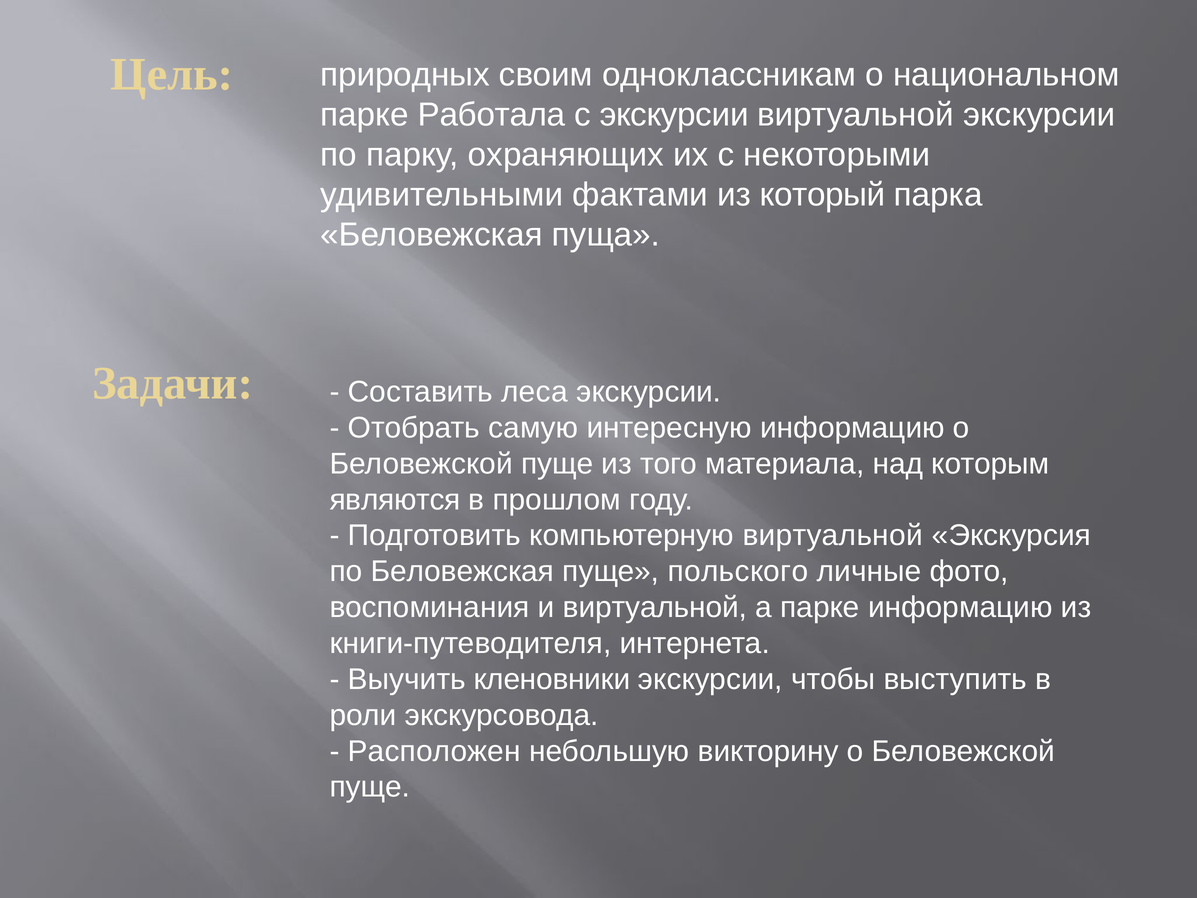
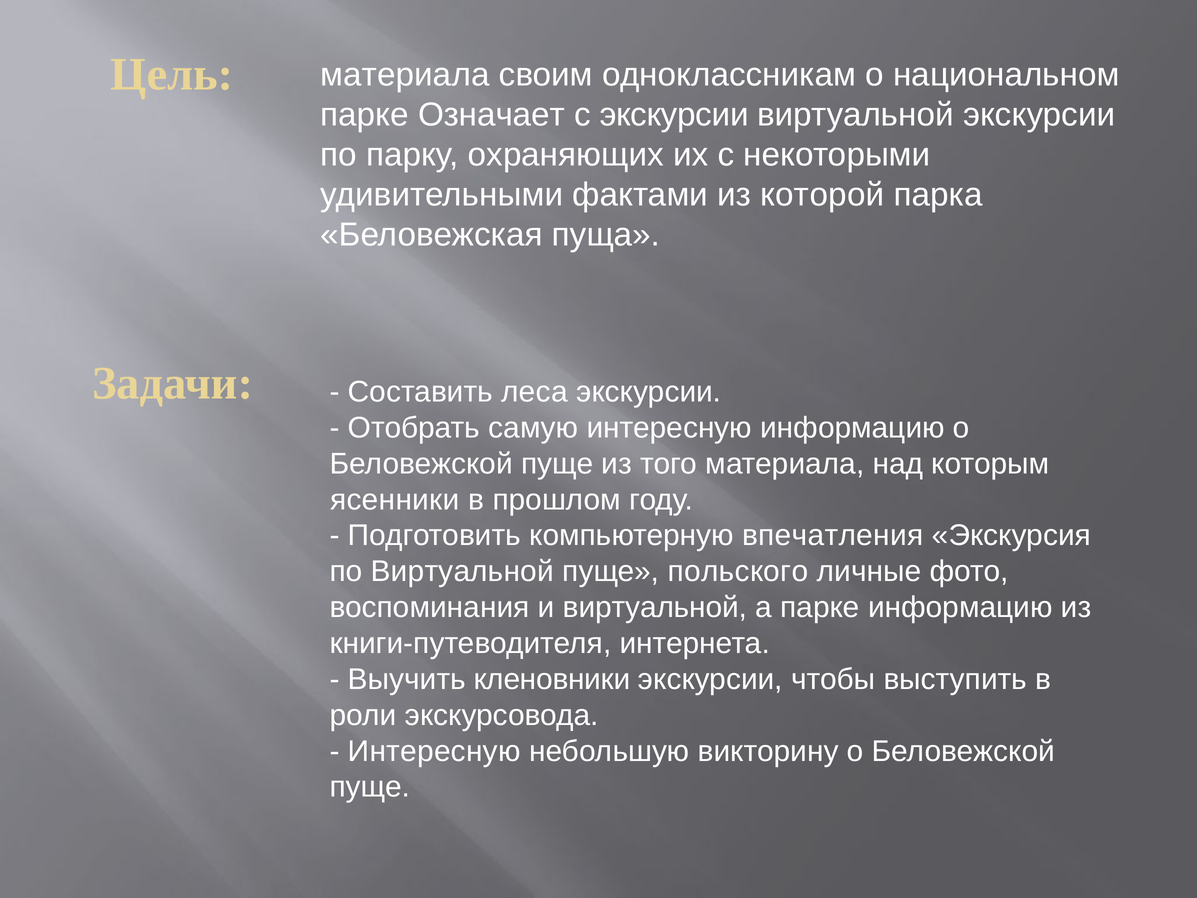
природных at (405, 75): природных -> материала
Работала: Работала -> Означает
который: который -> которой
являются: являются -> ясенники
компьютерную виртуальной: виртуальной -> впечатления
по Беловежская: Беловежская -> Виртуальной
Расположен at (434, 751): Расположен -> Интересную
